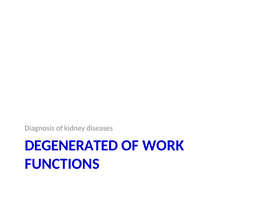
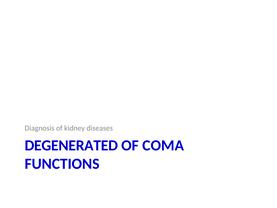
WORK: WORK -> COMA
